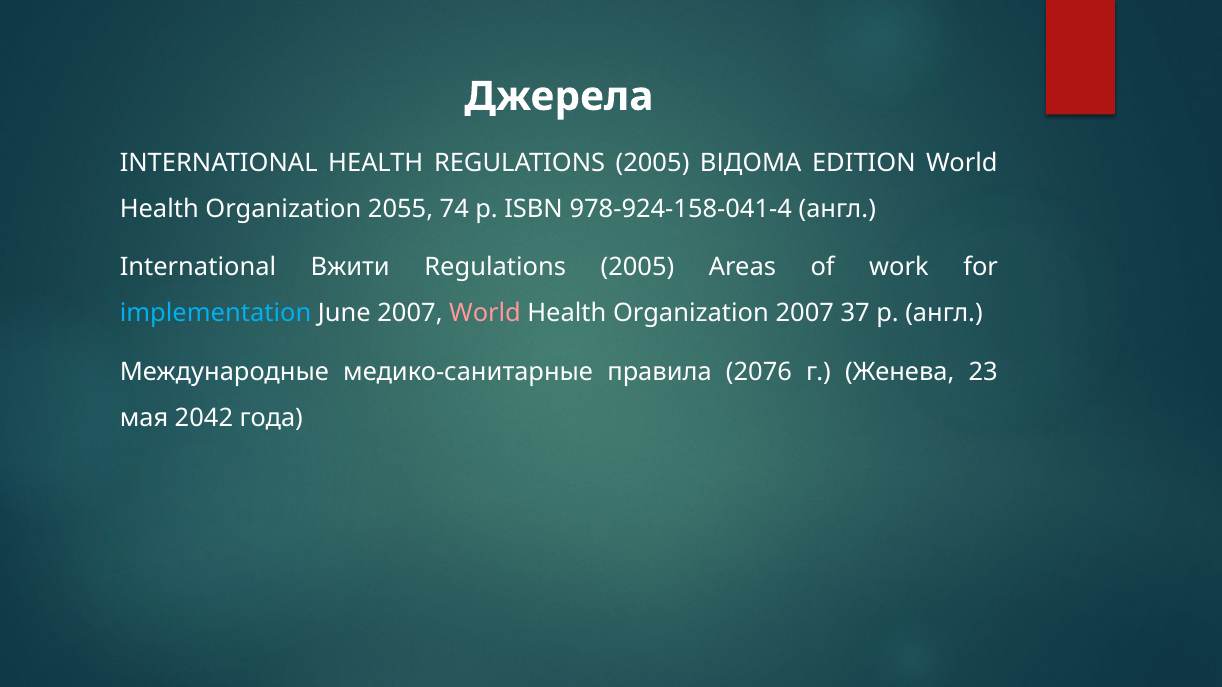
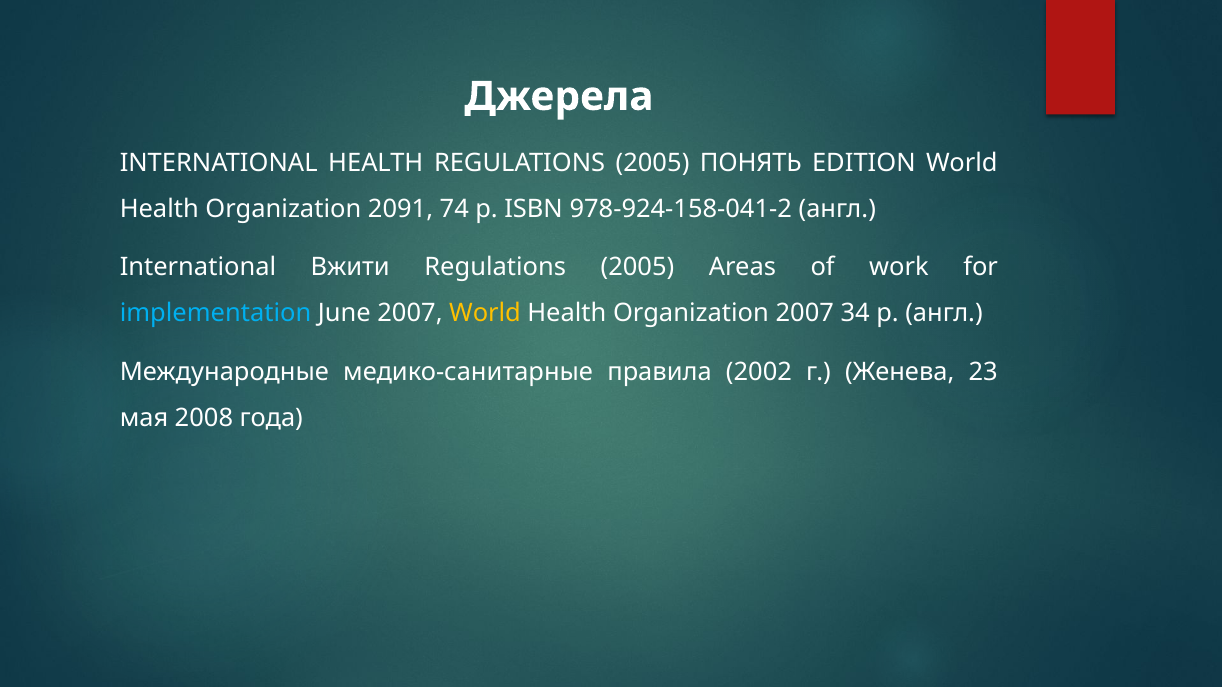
ВІДОМА: ВІДОМА -> ПОНЯТЬ
2055: 2055 -> 2091
978-924-158-041-4: 978-924-158-041-4 -> 978-924-158-041-2
World at (485, 313) colour: pink -> yellow
37: 37 -> 34
2076: 2076 -> 2002
2042: 2042 -> 2008
